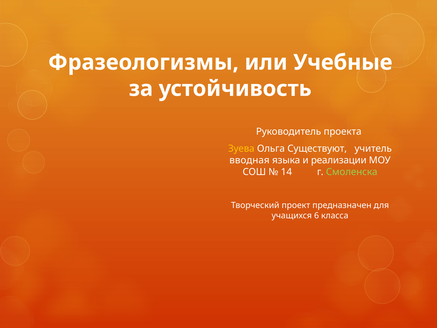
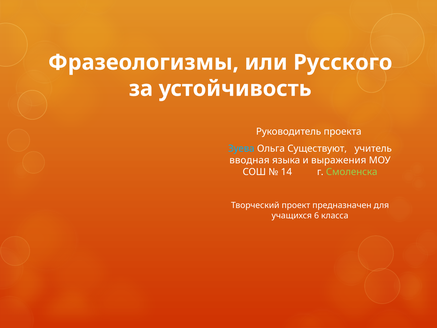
Учебные: Учебные -> Русского
Зуева colour: yellow -> light blue
реализации: реализации -> выражения
